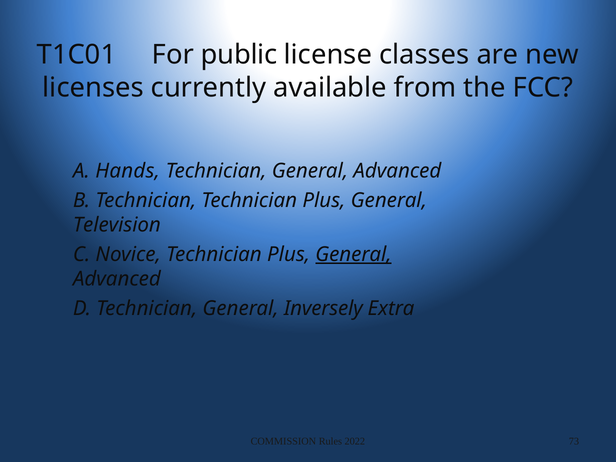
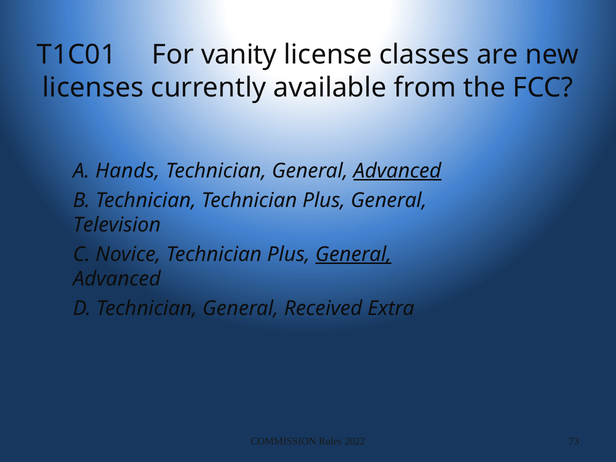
public: public -> vanity
Advanced at (397, 171) underline: none -> present
Inversely: Inversely -> Received
